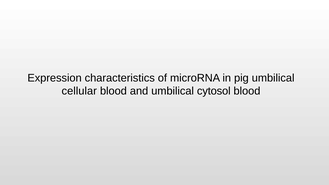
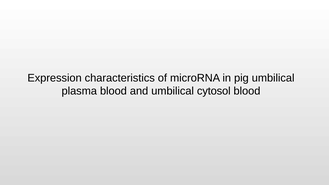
cellular: cellular -> plasma
